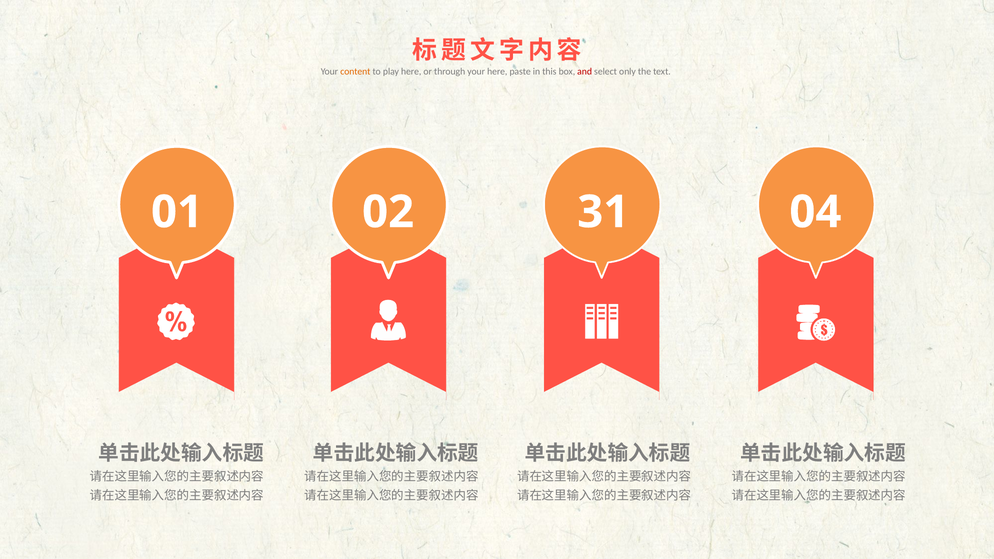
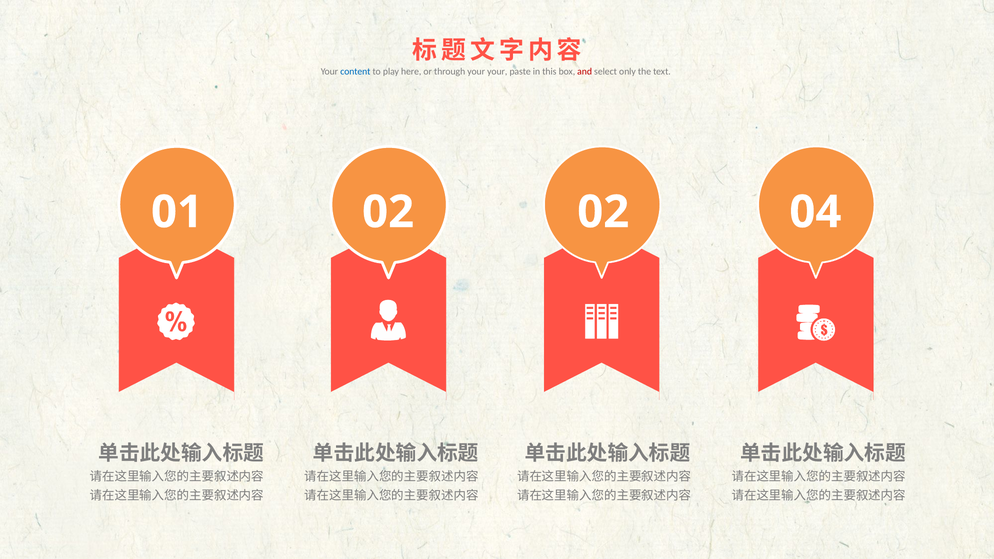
content colour: orange -> blue
your here: here -> your
02 31: 31 -> 02
